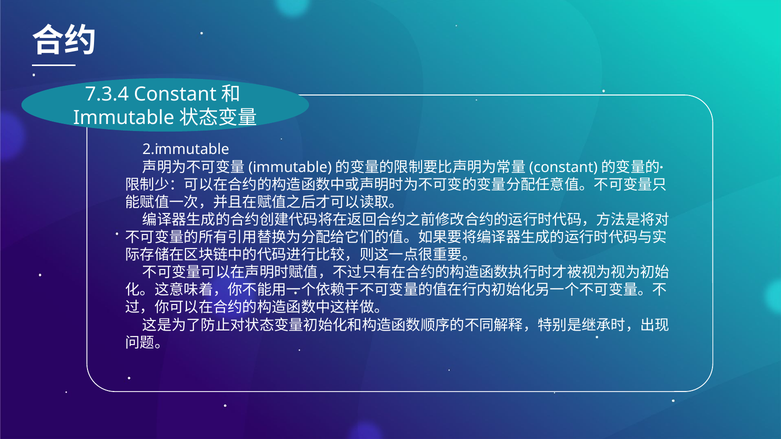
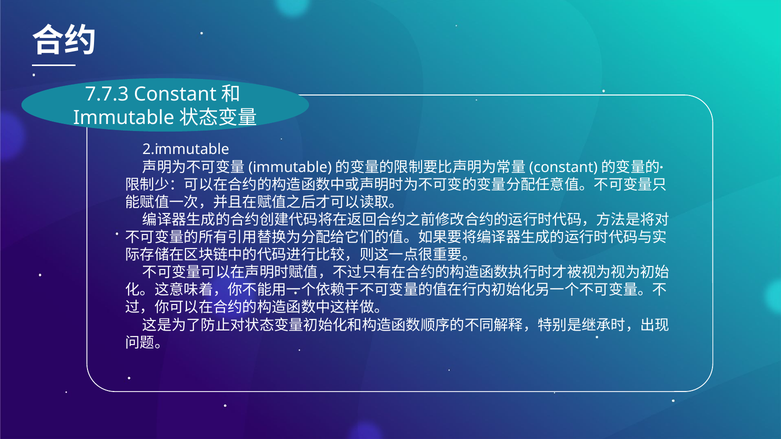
7.3.4: 7.3.4 -> 7.7.3
